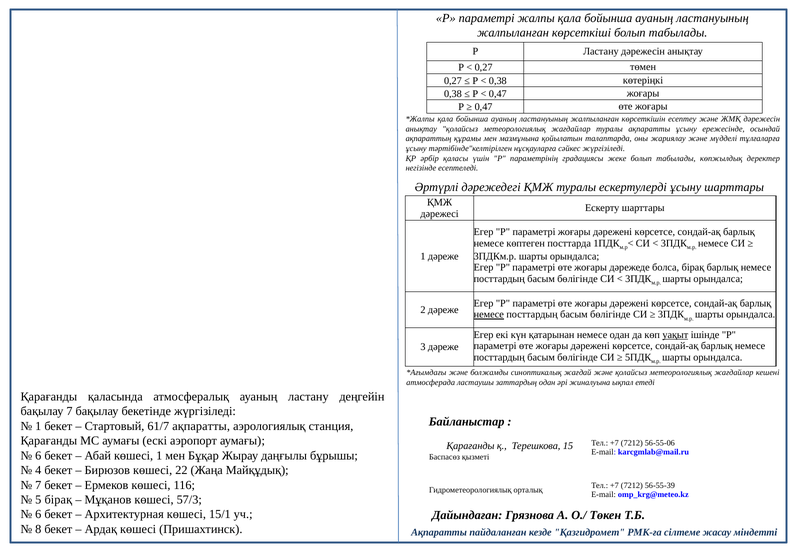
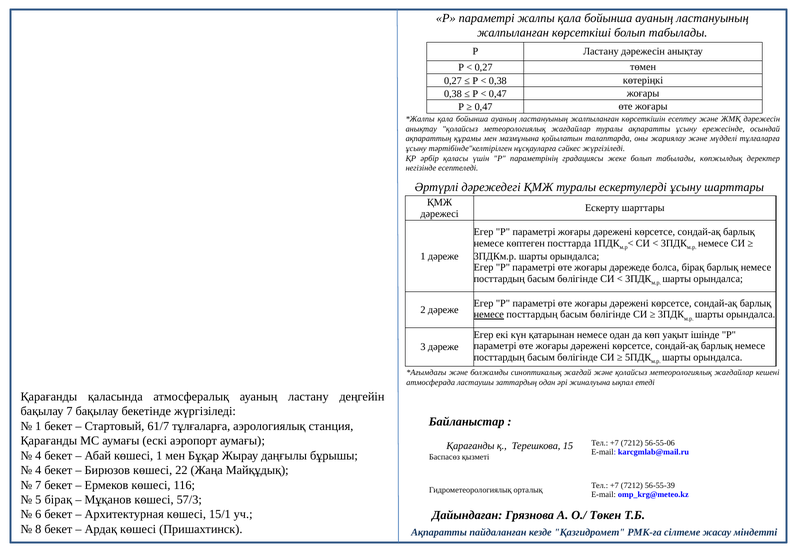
уақыт underline: present -> none
61/7 ақпаратты: ақпаратты -> тұлғаларға
6 at (38, 455): 6 -> 4
